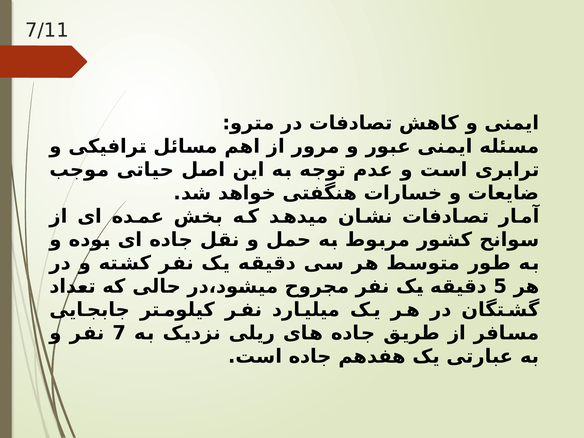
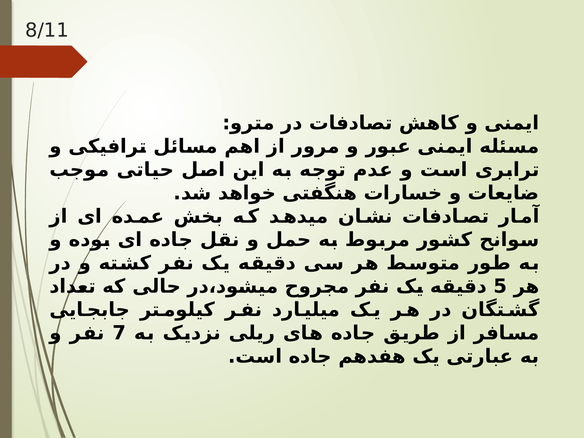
7/11: 7/11 -> 8/11
